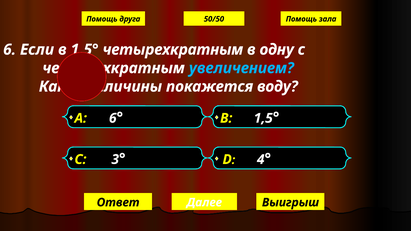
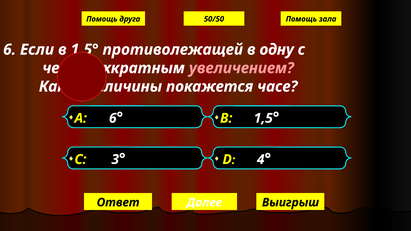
четырехкратным at (173, 50): четырехкратным -> противолежащей
увеличением colour: light blue -> pink
воду: воду -> часе
